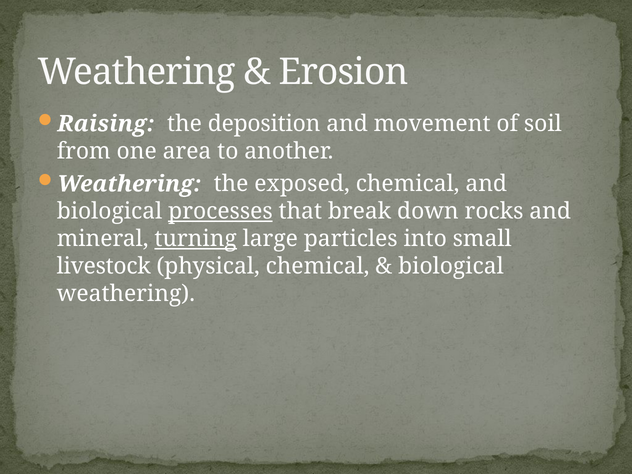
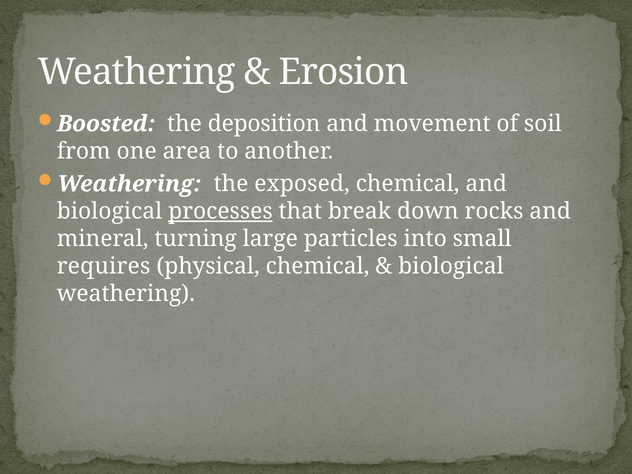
Raising: Raising -> Boosted
turning underline: present -> none
livestock: livestock -> requires
